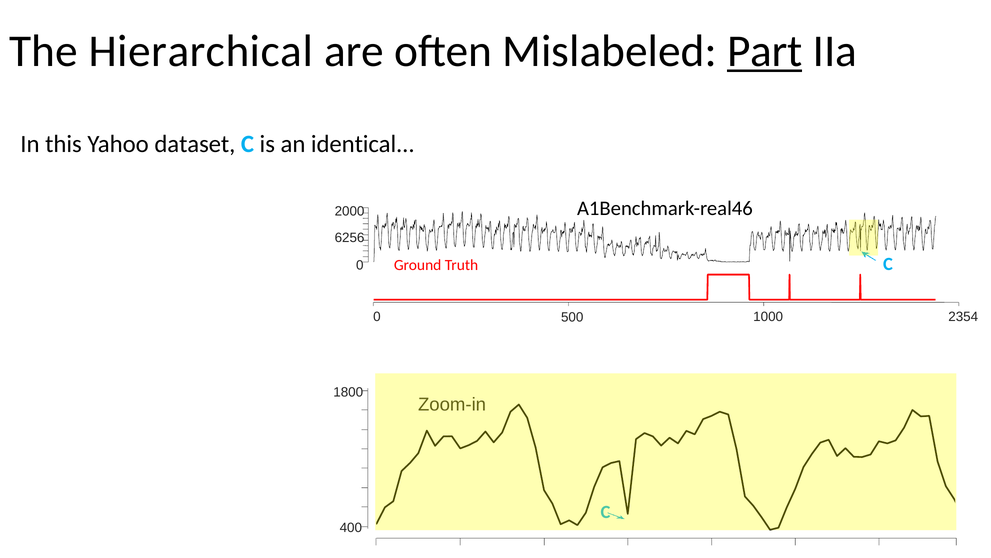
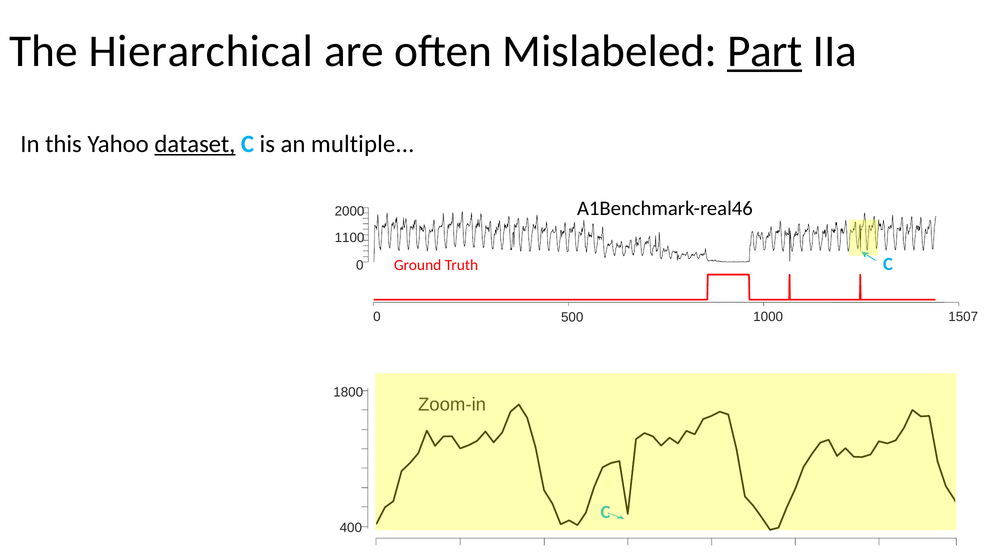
dataset underline: none -> present
identical: identical -> multiple
6256: 6256 -> 1100
2354: 2354 -> 1507
